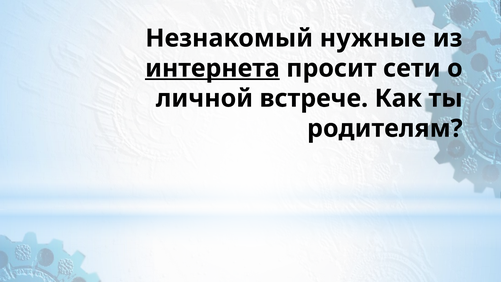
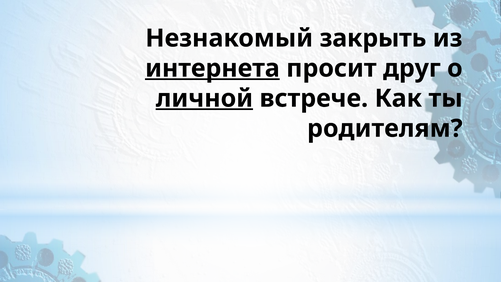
нужные: нужные -> закрыть
сети: сети -> друг
личной underline: none -> present
